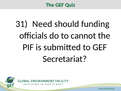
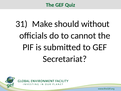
Need: Need -> Make
funding: funding -> without
